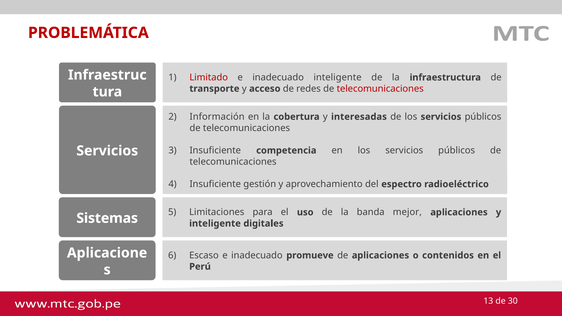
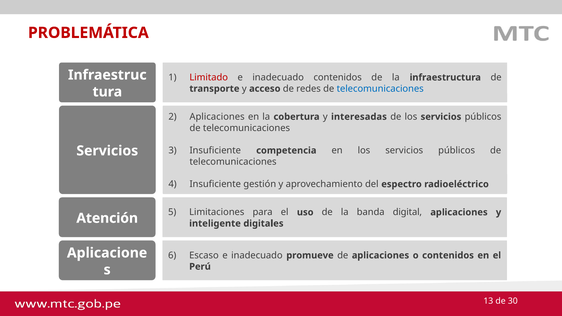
inadecuado inteligente: inteligente -> contenidos
telecomunicaciones at (380, 89) colour: red -> blue
Información at (217, 117): Información -> Aplicaciones
mejor: mejor -> digital
Sistemas: Sistemas -> Atención
